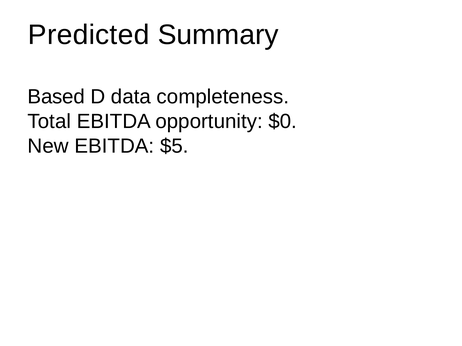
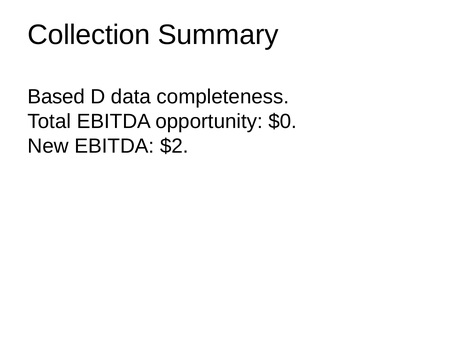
Predicted: Predicted -> Collection
$5: $5 -> $2
